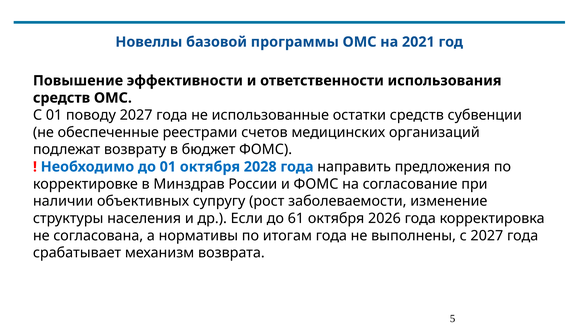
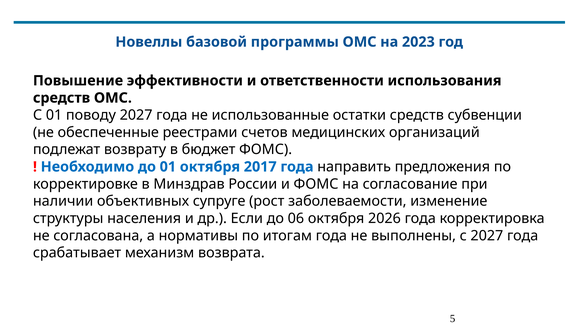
2021: 2021 -> 2023
2028: 2028 -> 2017
супругу: супругу -> супруге
61: 61 -> 06
